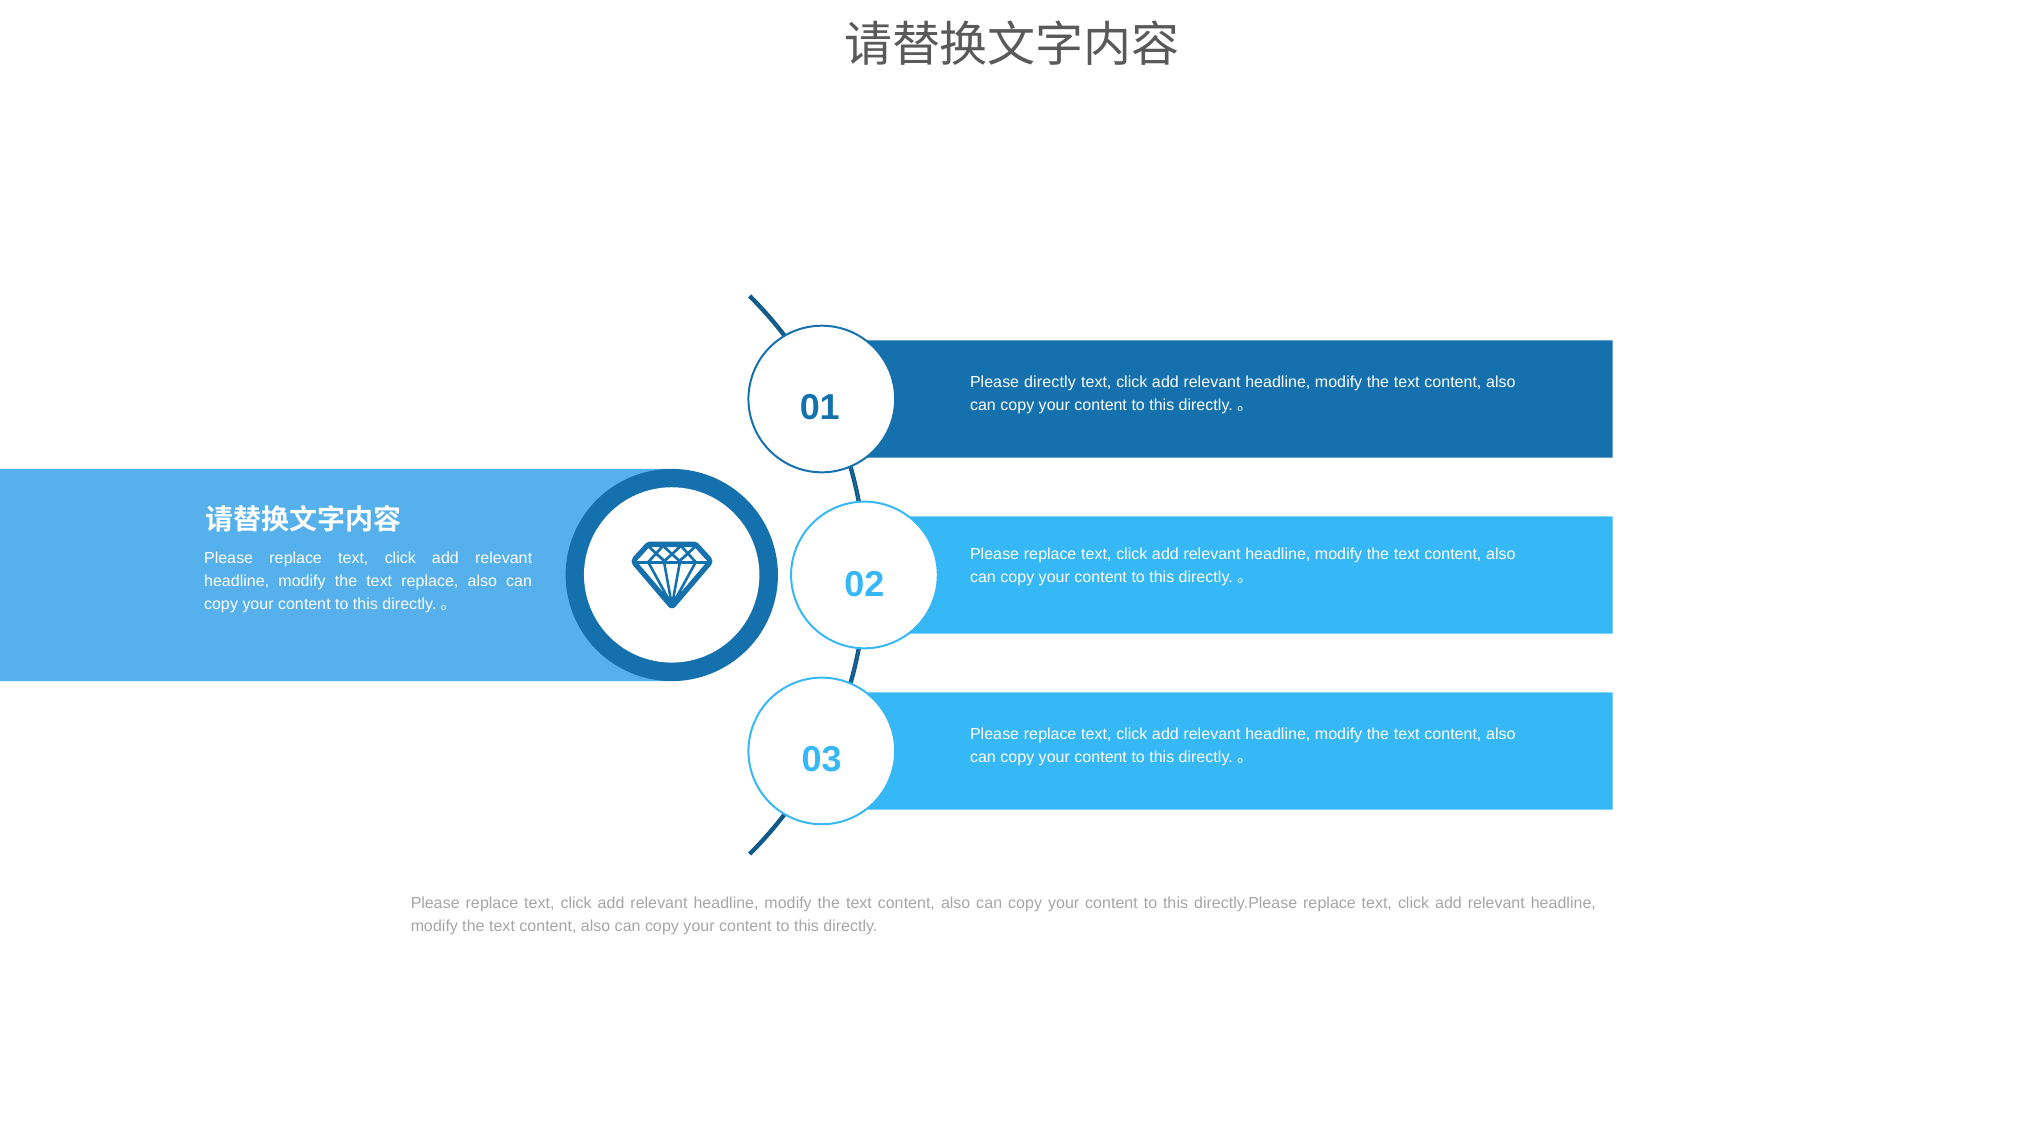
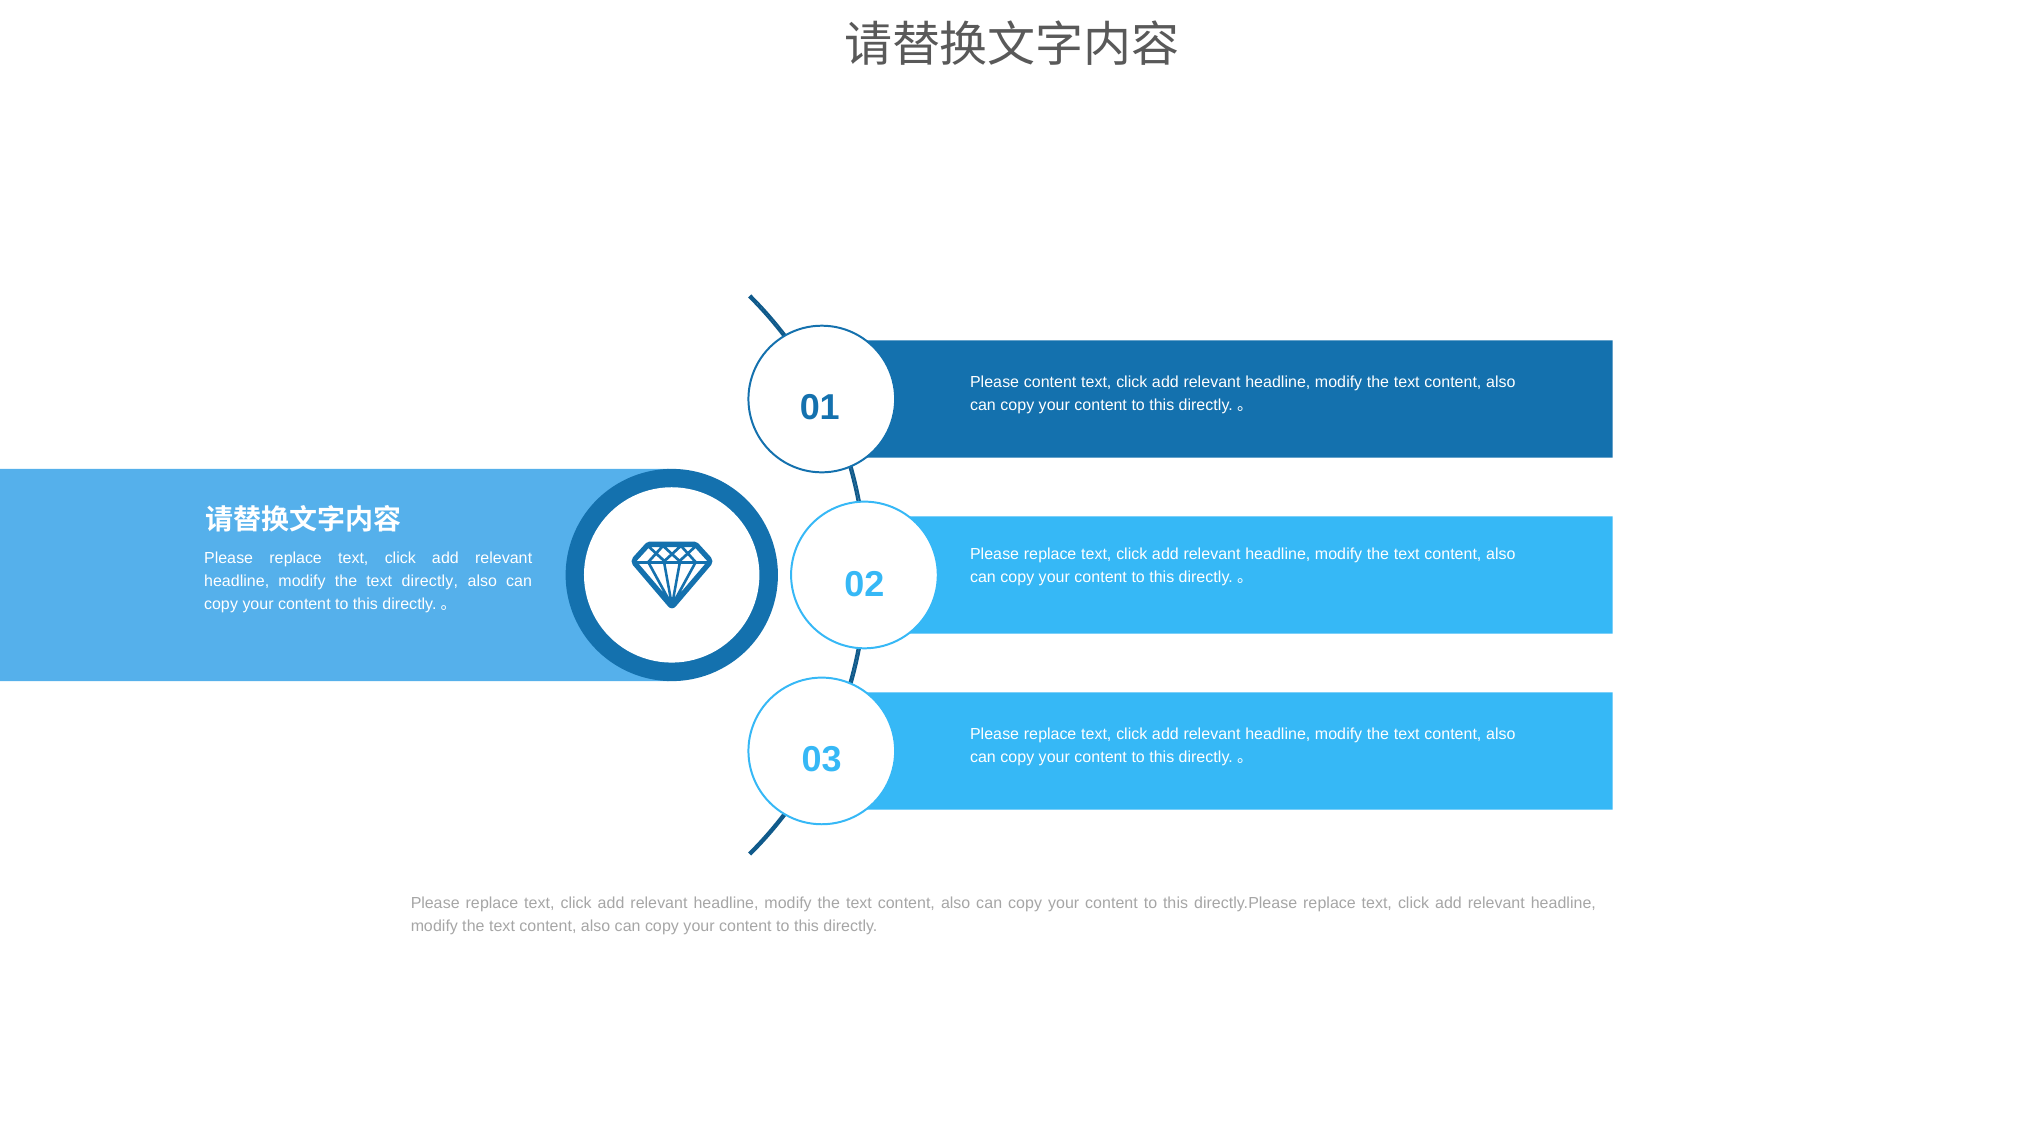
Please directly: directly -> content
text replace: replace -> directly
